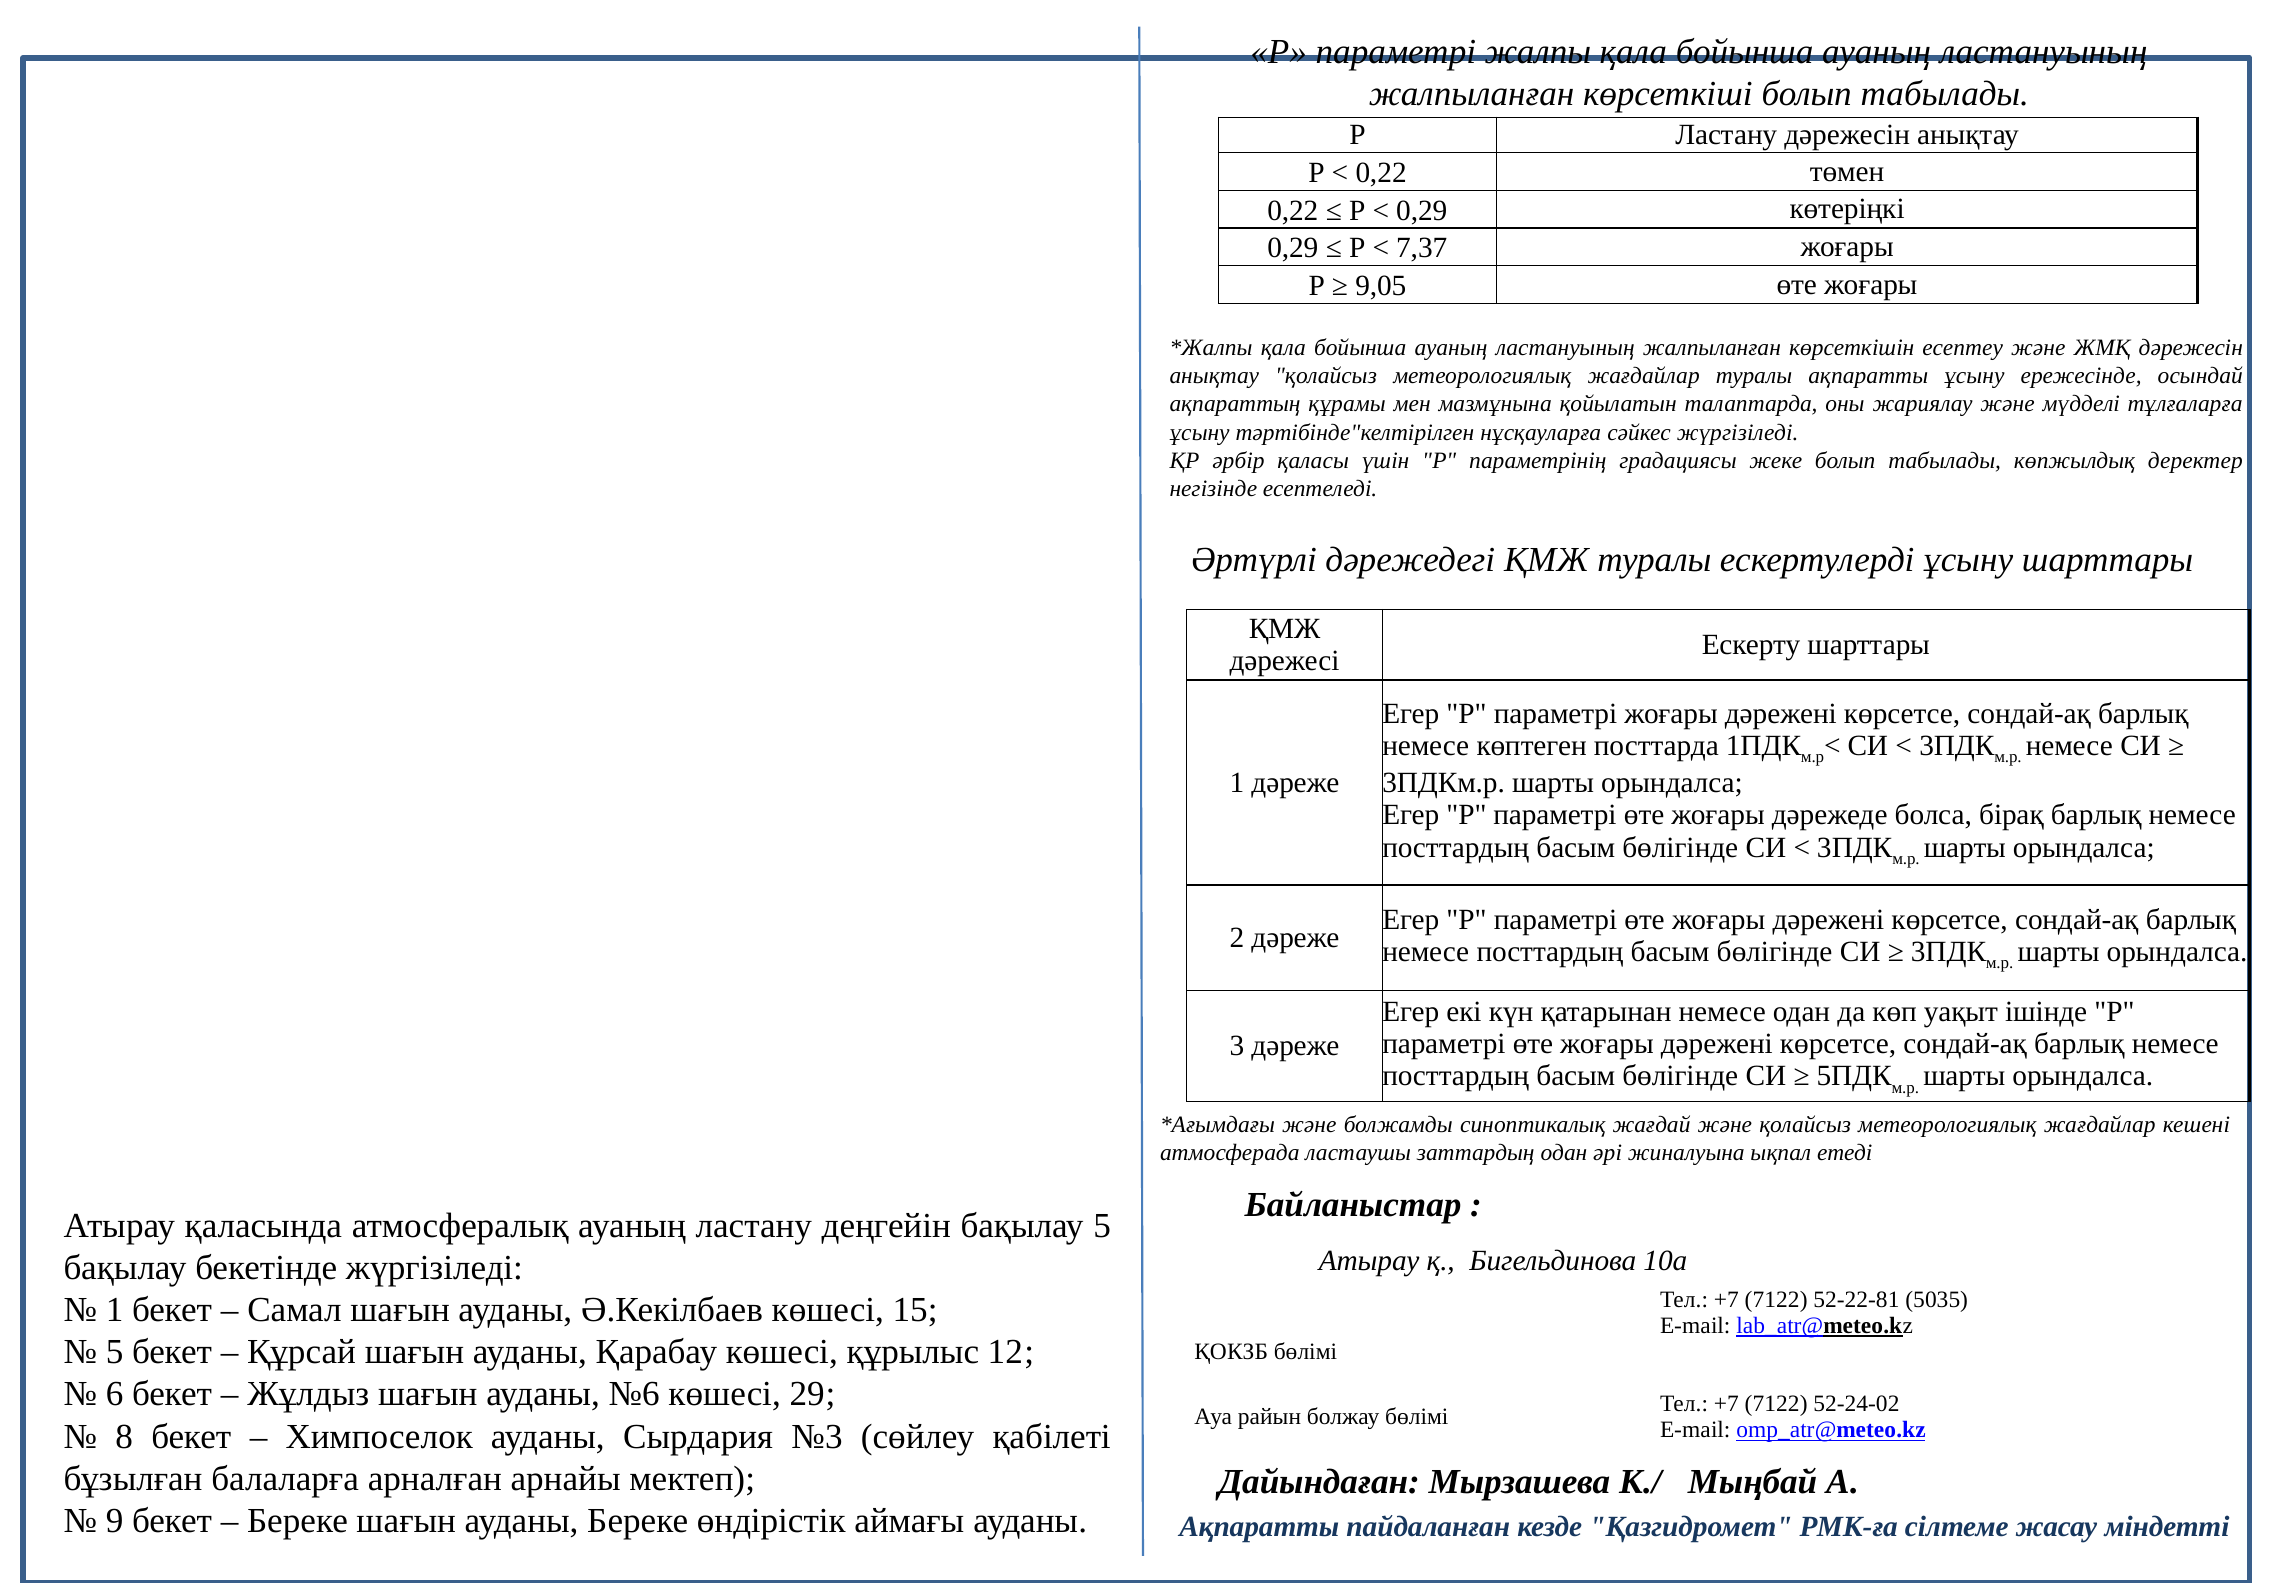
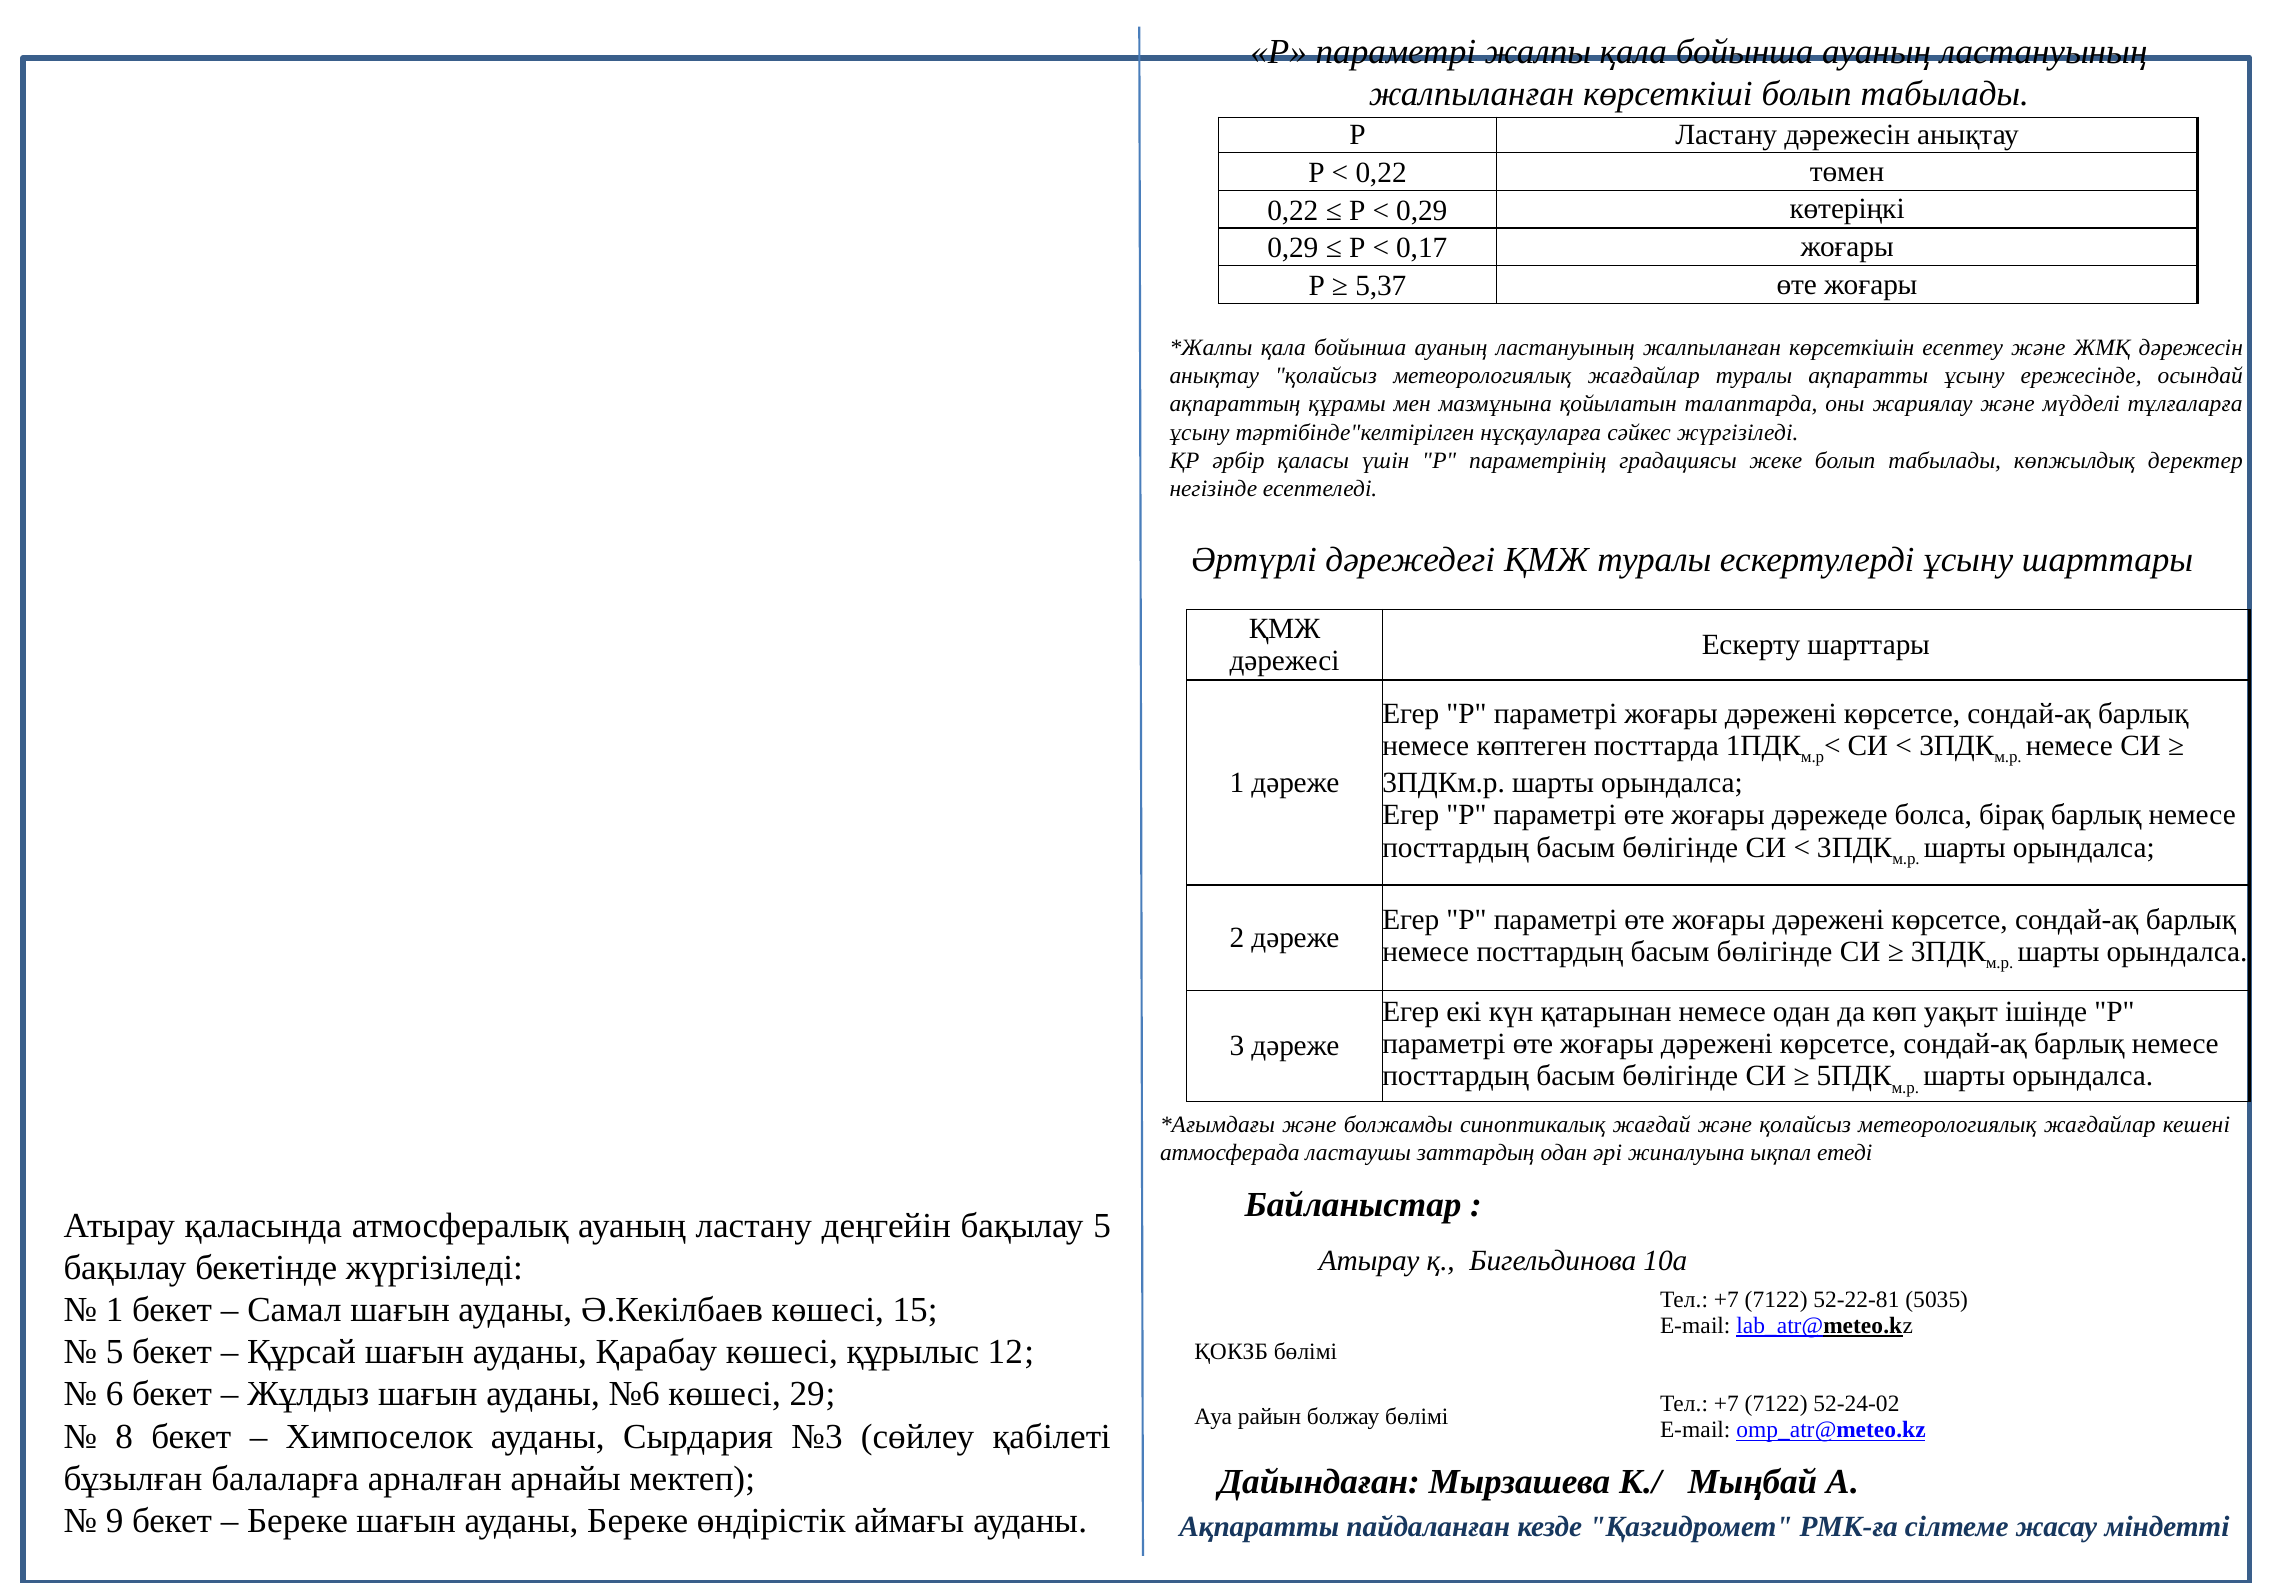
7,37: 7,37 -> 0,17
9,05: 9,05 -> 5,37
